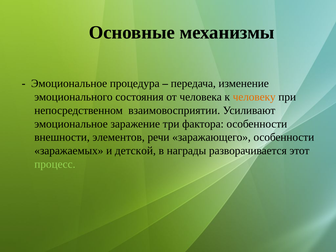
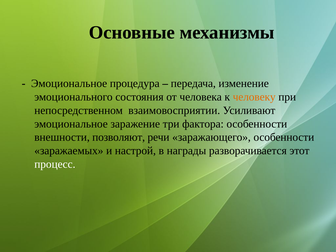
элементов: элементов -> позволяют
детской: детской -> настрой
процесс colour: light green -> white
